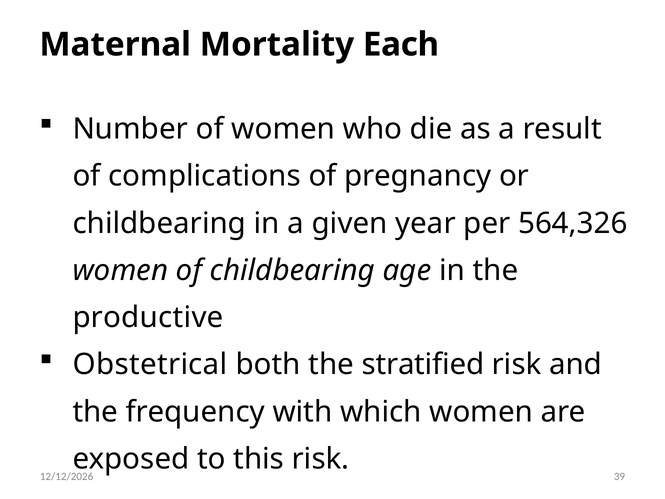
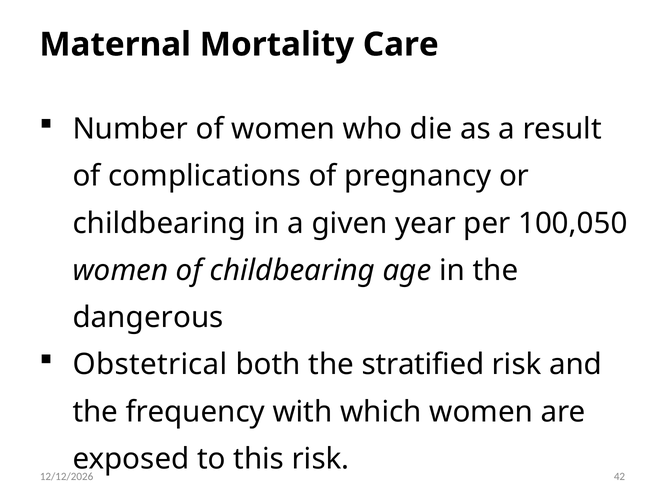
Each: Each -> Care
564,326: 564,326 -> 100,050
productive: productive -> dangerous
39: 39 -> 42
